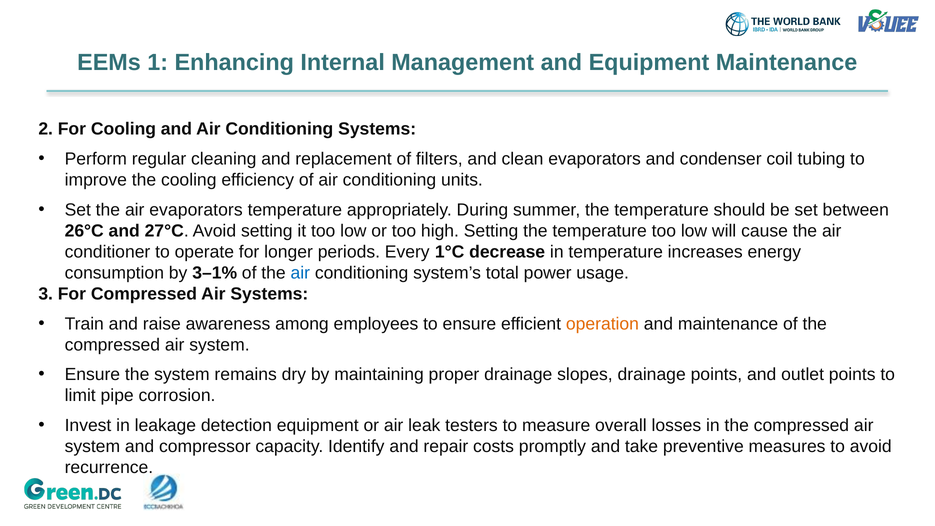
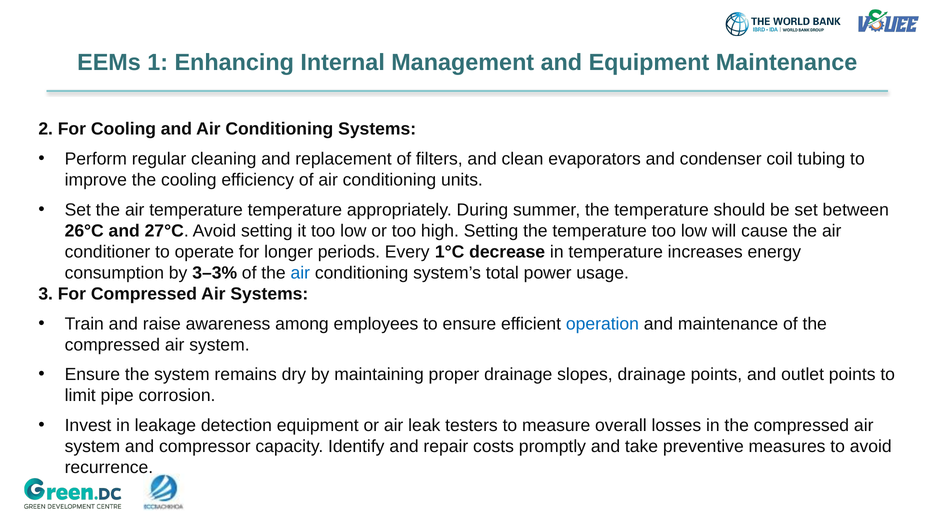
air evaporators: evaporators -> temperature
3–1%: 3–1% -> 3–3%
operation colour: orange -> blue
